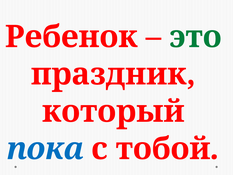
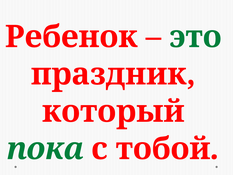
пока colour: blue -> green
